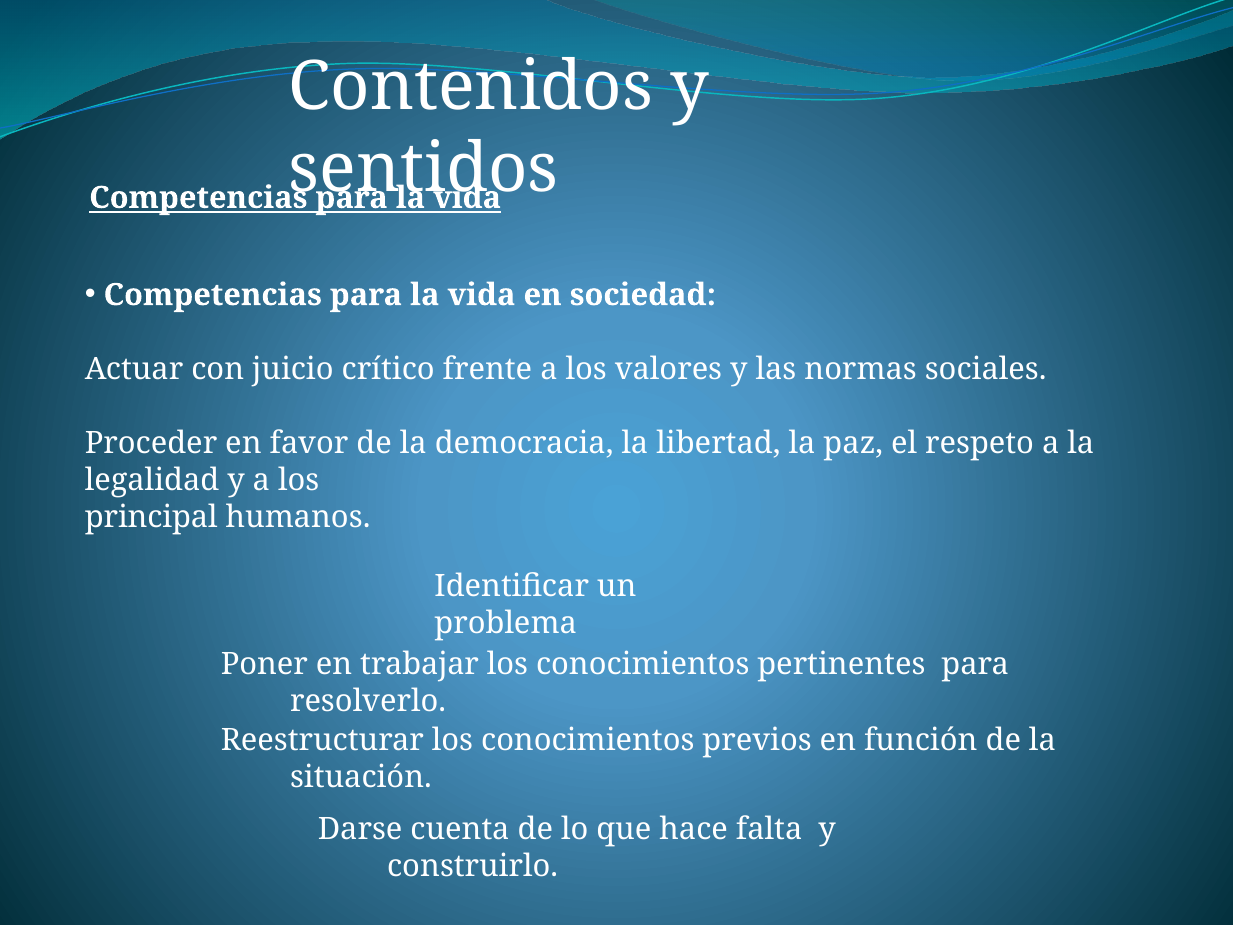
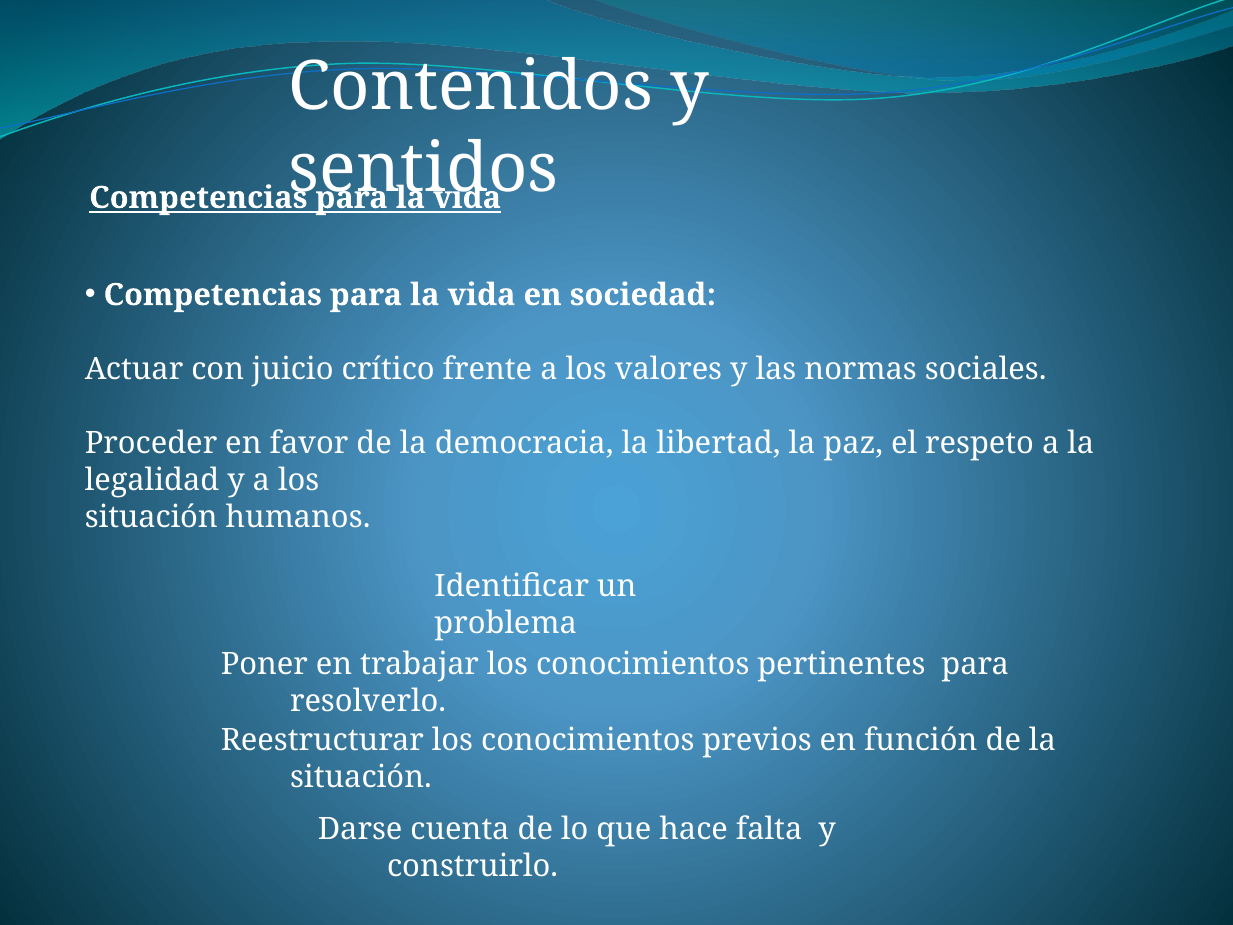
principal at (151, 517): principal -> situación
